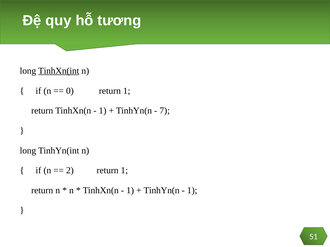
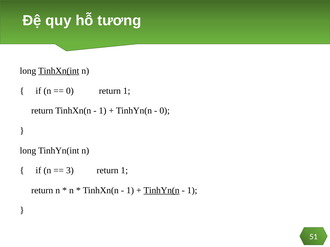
7 at (165, 111): 7 -> 0
2: 2 -> 3
TinhYn(n at (162, 191) underline: none -> present
